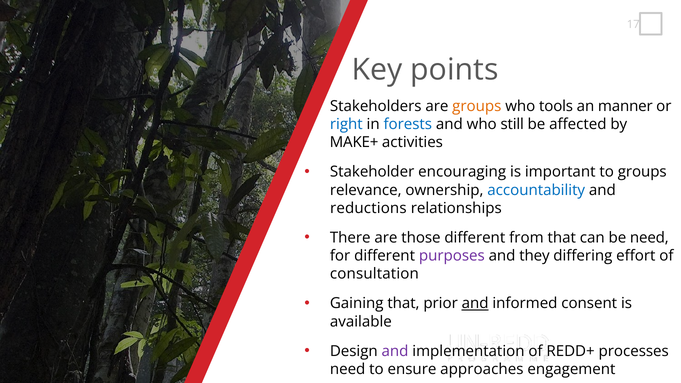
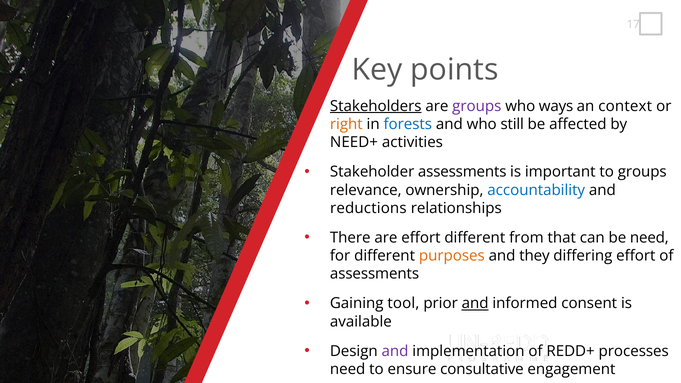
Stakeholders underline: none -> present
groups at (477, 106) colour: orange -> purple
tools: tools -> ways
manner: manner -> context
right colour: blue -> orange
MAKE+: MAKE+ -> NEED+
Stakeholder encouraging: encouraging -> assessments
are those: those -> effort
purposes colour: purple -> orange
consultation at (374, 274): consultation -> assessments
Gaining that: that -> tool
approaches: approaches -> consultative
